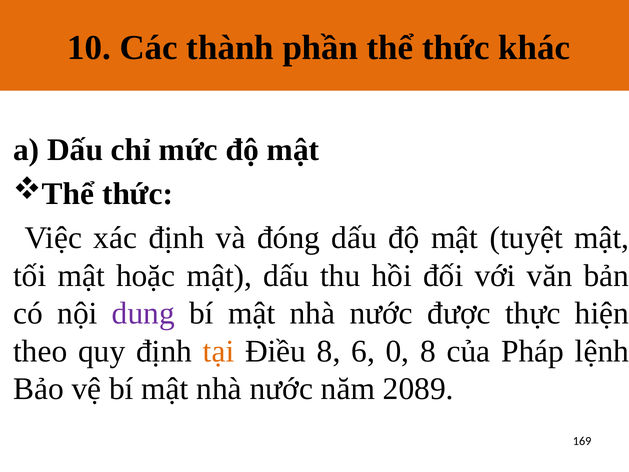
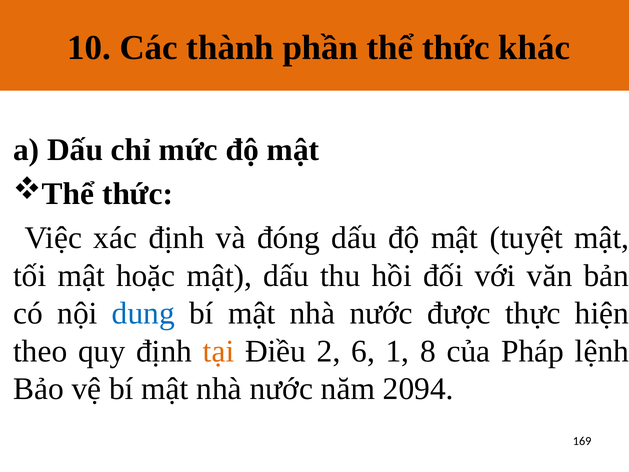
dung colour: purple -> blue
Điều 8: 8 -> 2
0: 0 -> 1
2089: 2089 -> 2094
